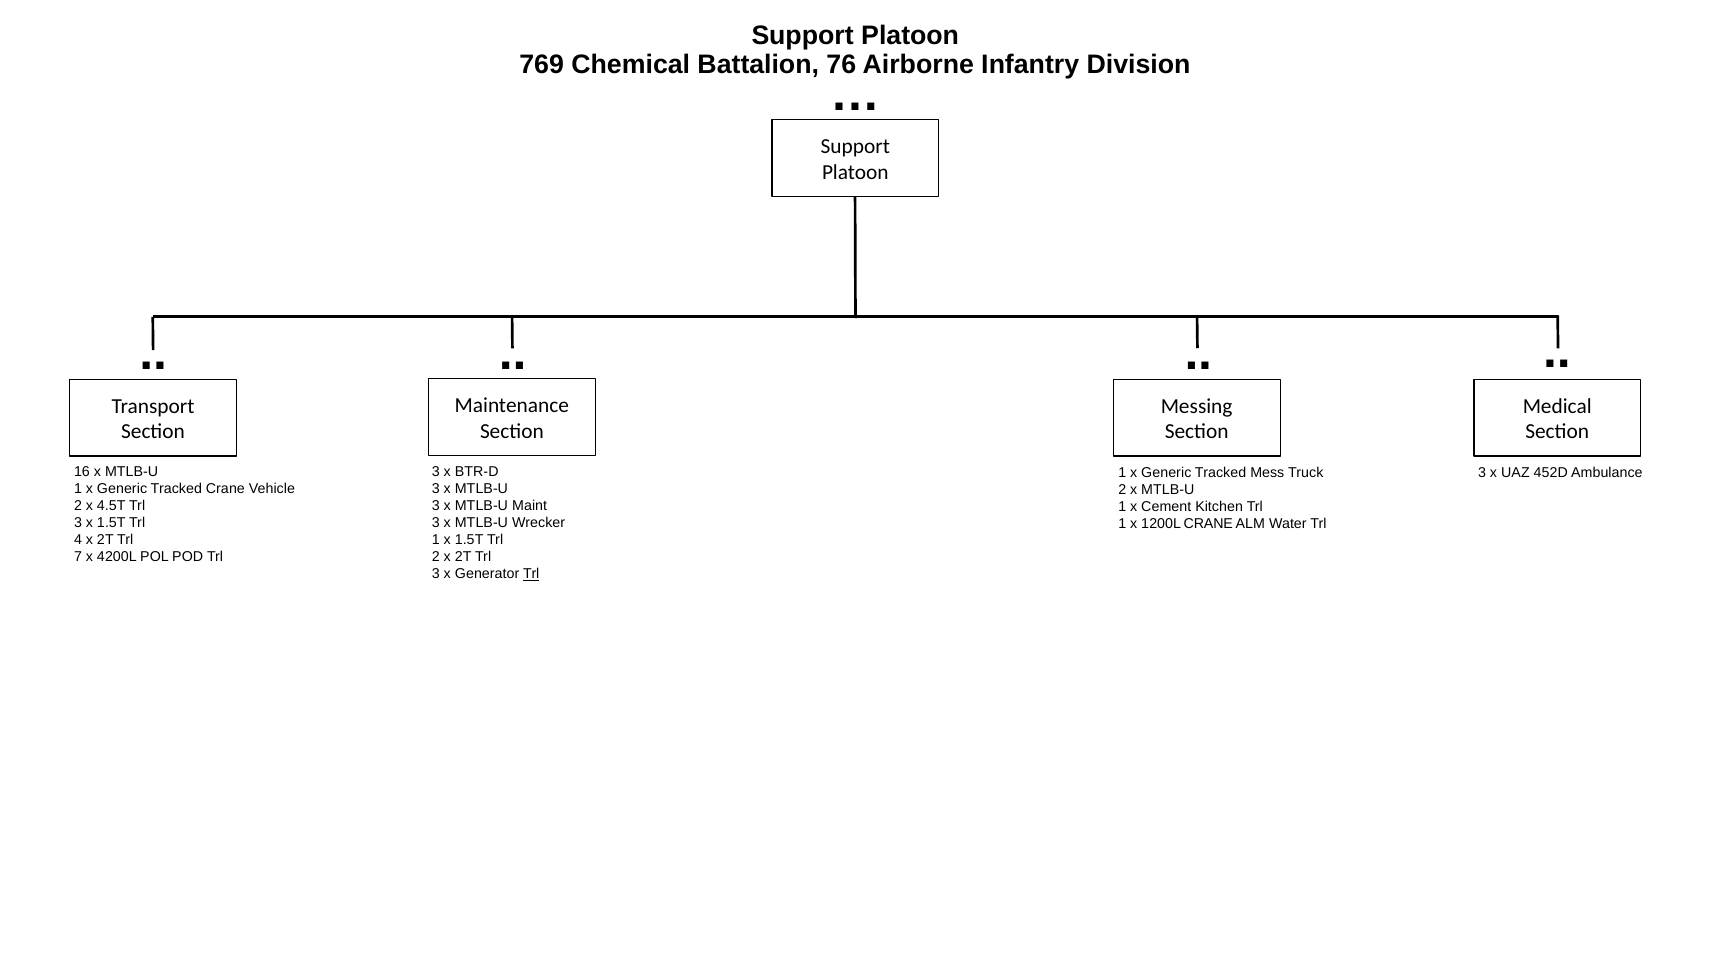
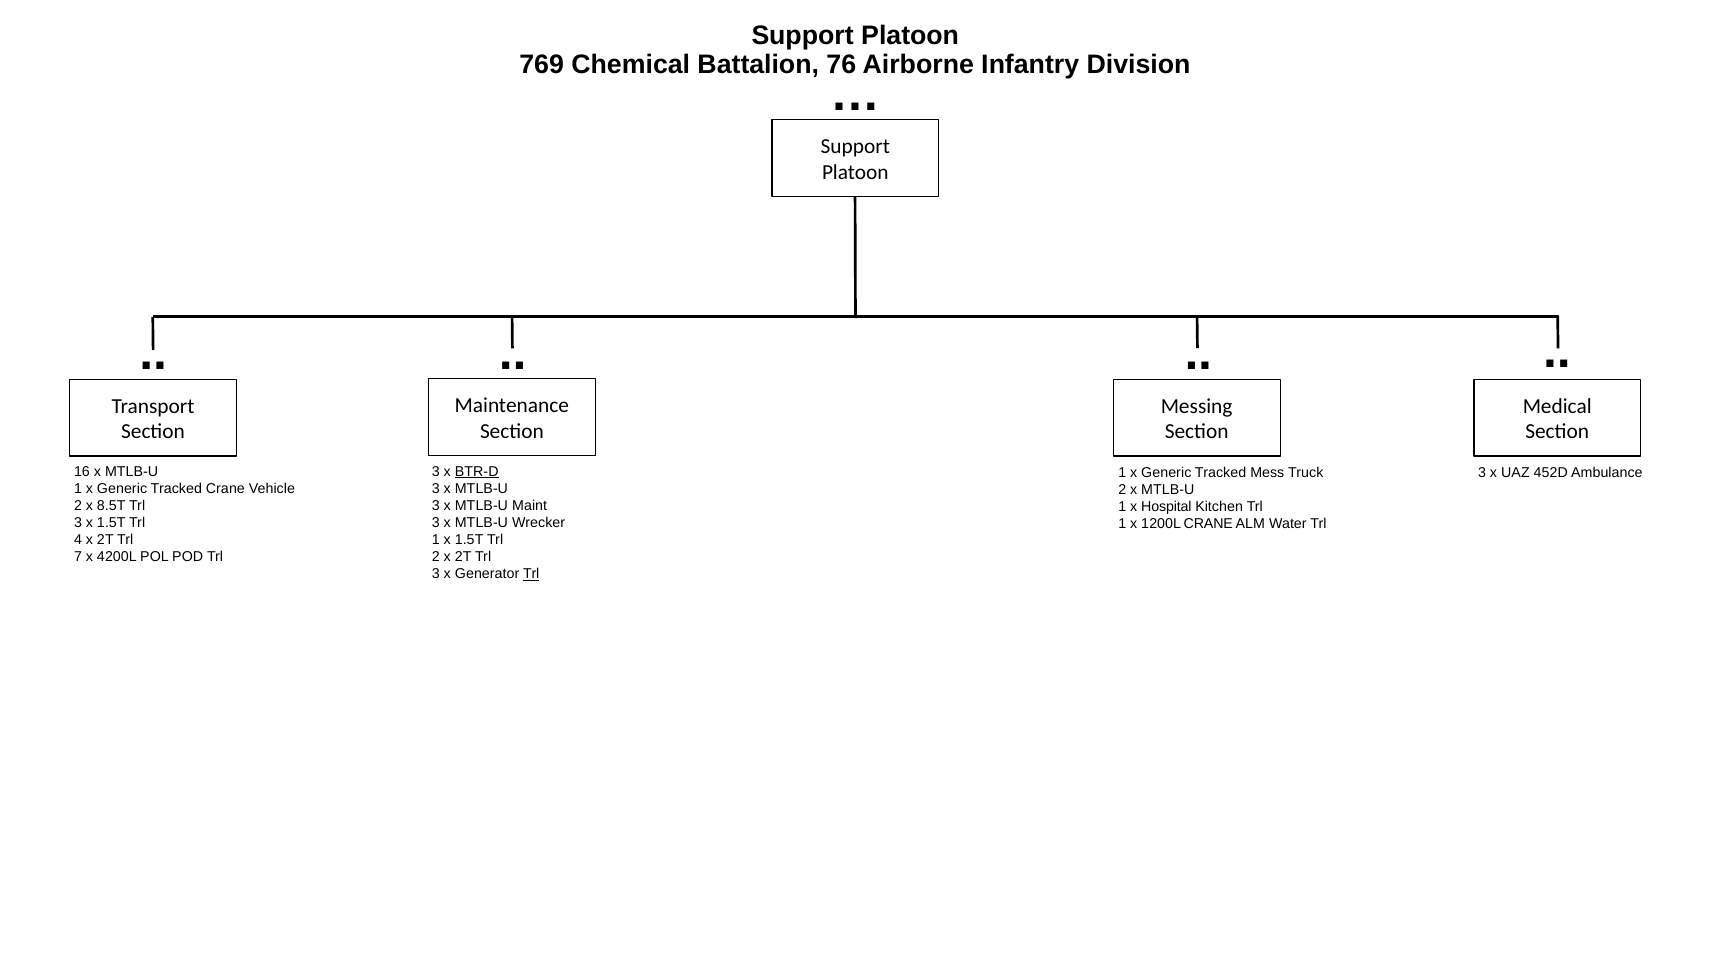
BTR-D underline: none -> present
4.5T: 4.5T -> 8.5T
Cement: Cement -> Hospital
